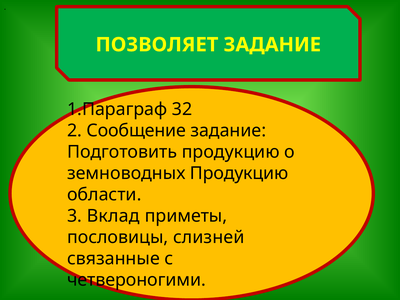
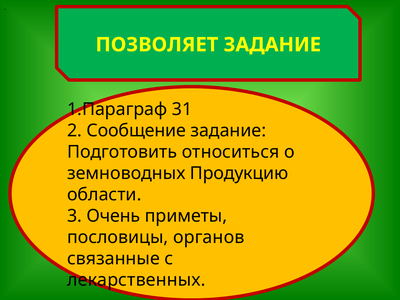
32: 32 -> 31
Подготовить продукцию: продукцию -> относиться
Вклад: Вклад -> Очень
слизней: слизней -> органов
четвероногими: четвероногими -> лекарственных
